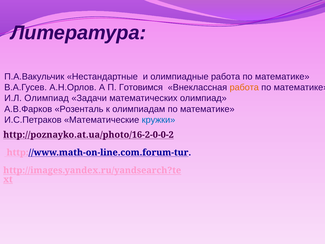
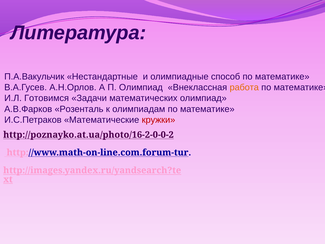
олимпиадные работа: работа -> способ
П Готовимся: Готовимся -> Олимпиад
И.Л Олимпиад: Олимпиад -> Готовимся
кружки colour: blue -> red
